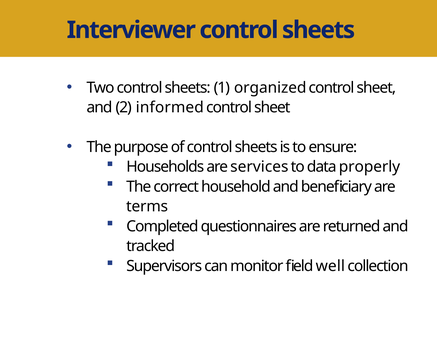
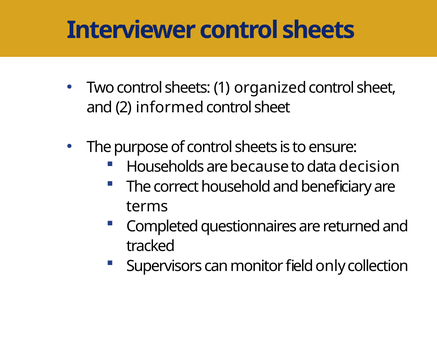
services: services -> because
properly: properly -> decision
well: well -> only
